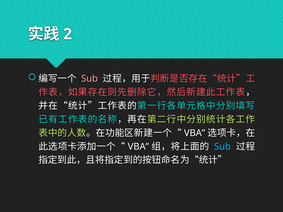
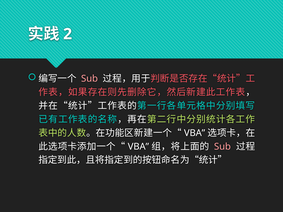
Sub at (222, 147) colour: light blue -> pink
